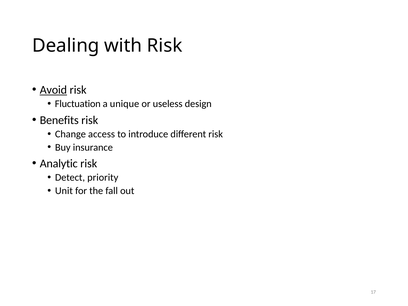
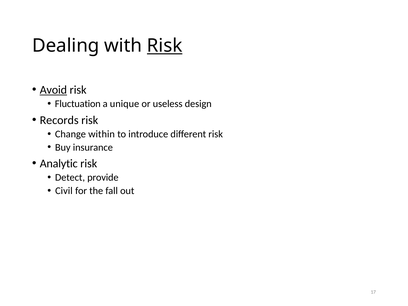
Risk at (165, 46) underline: none -> present
Benefits: Benefits -> Records
access: access -> within
priority: priority -> provide
Unit: Unit -> Civil
